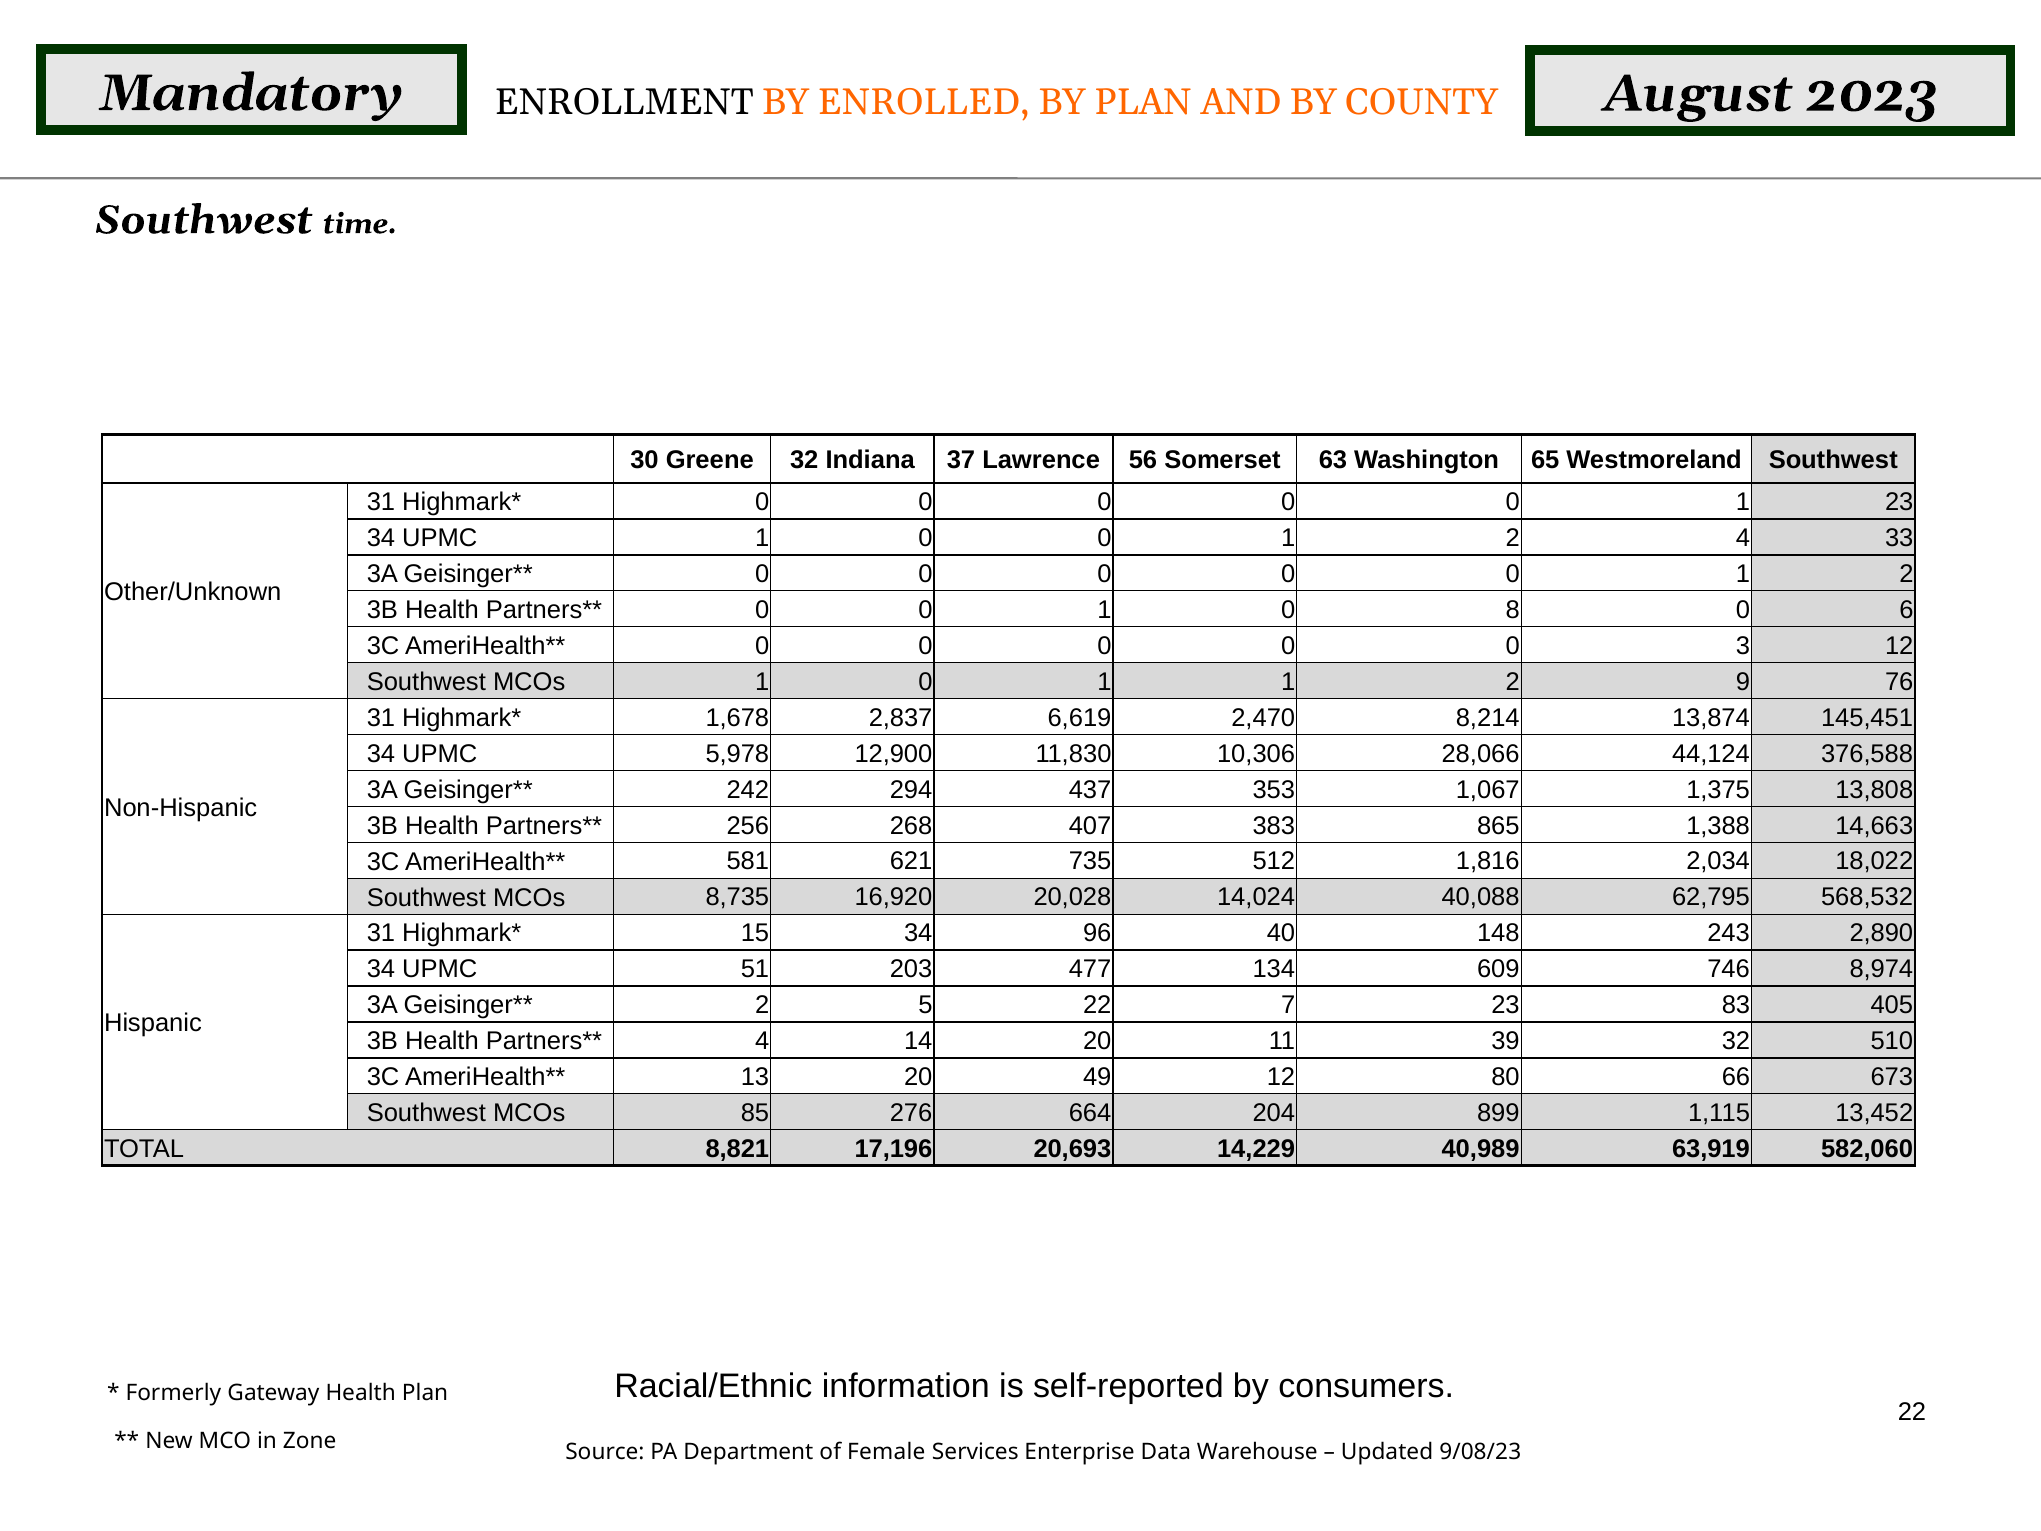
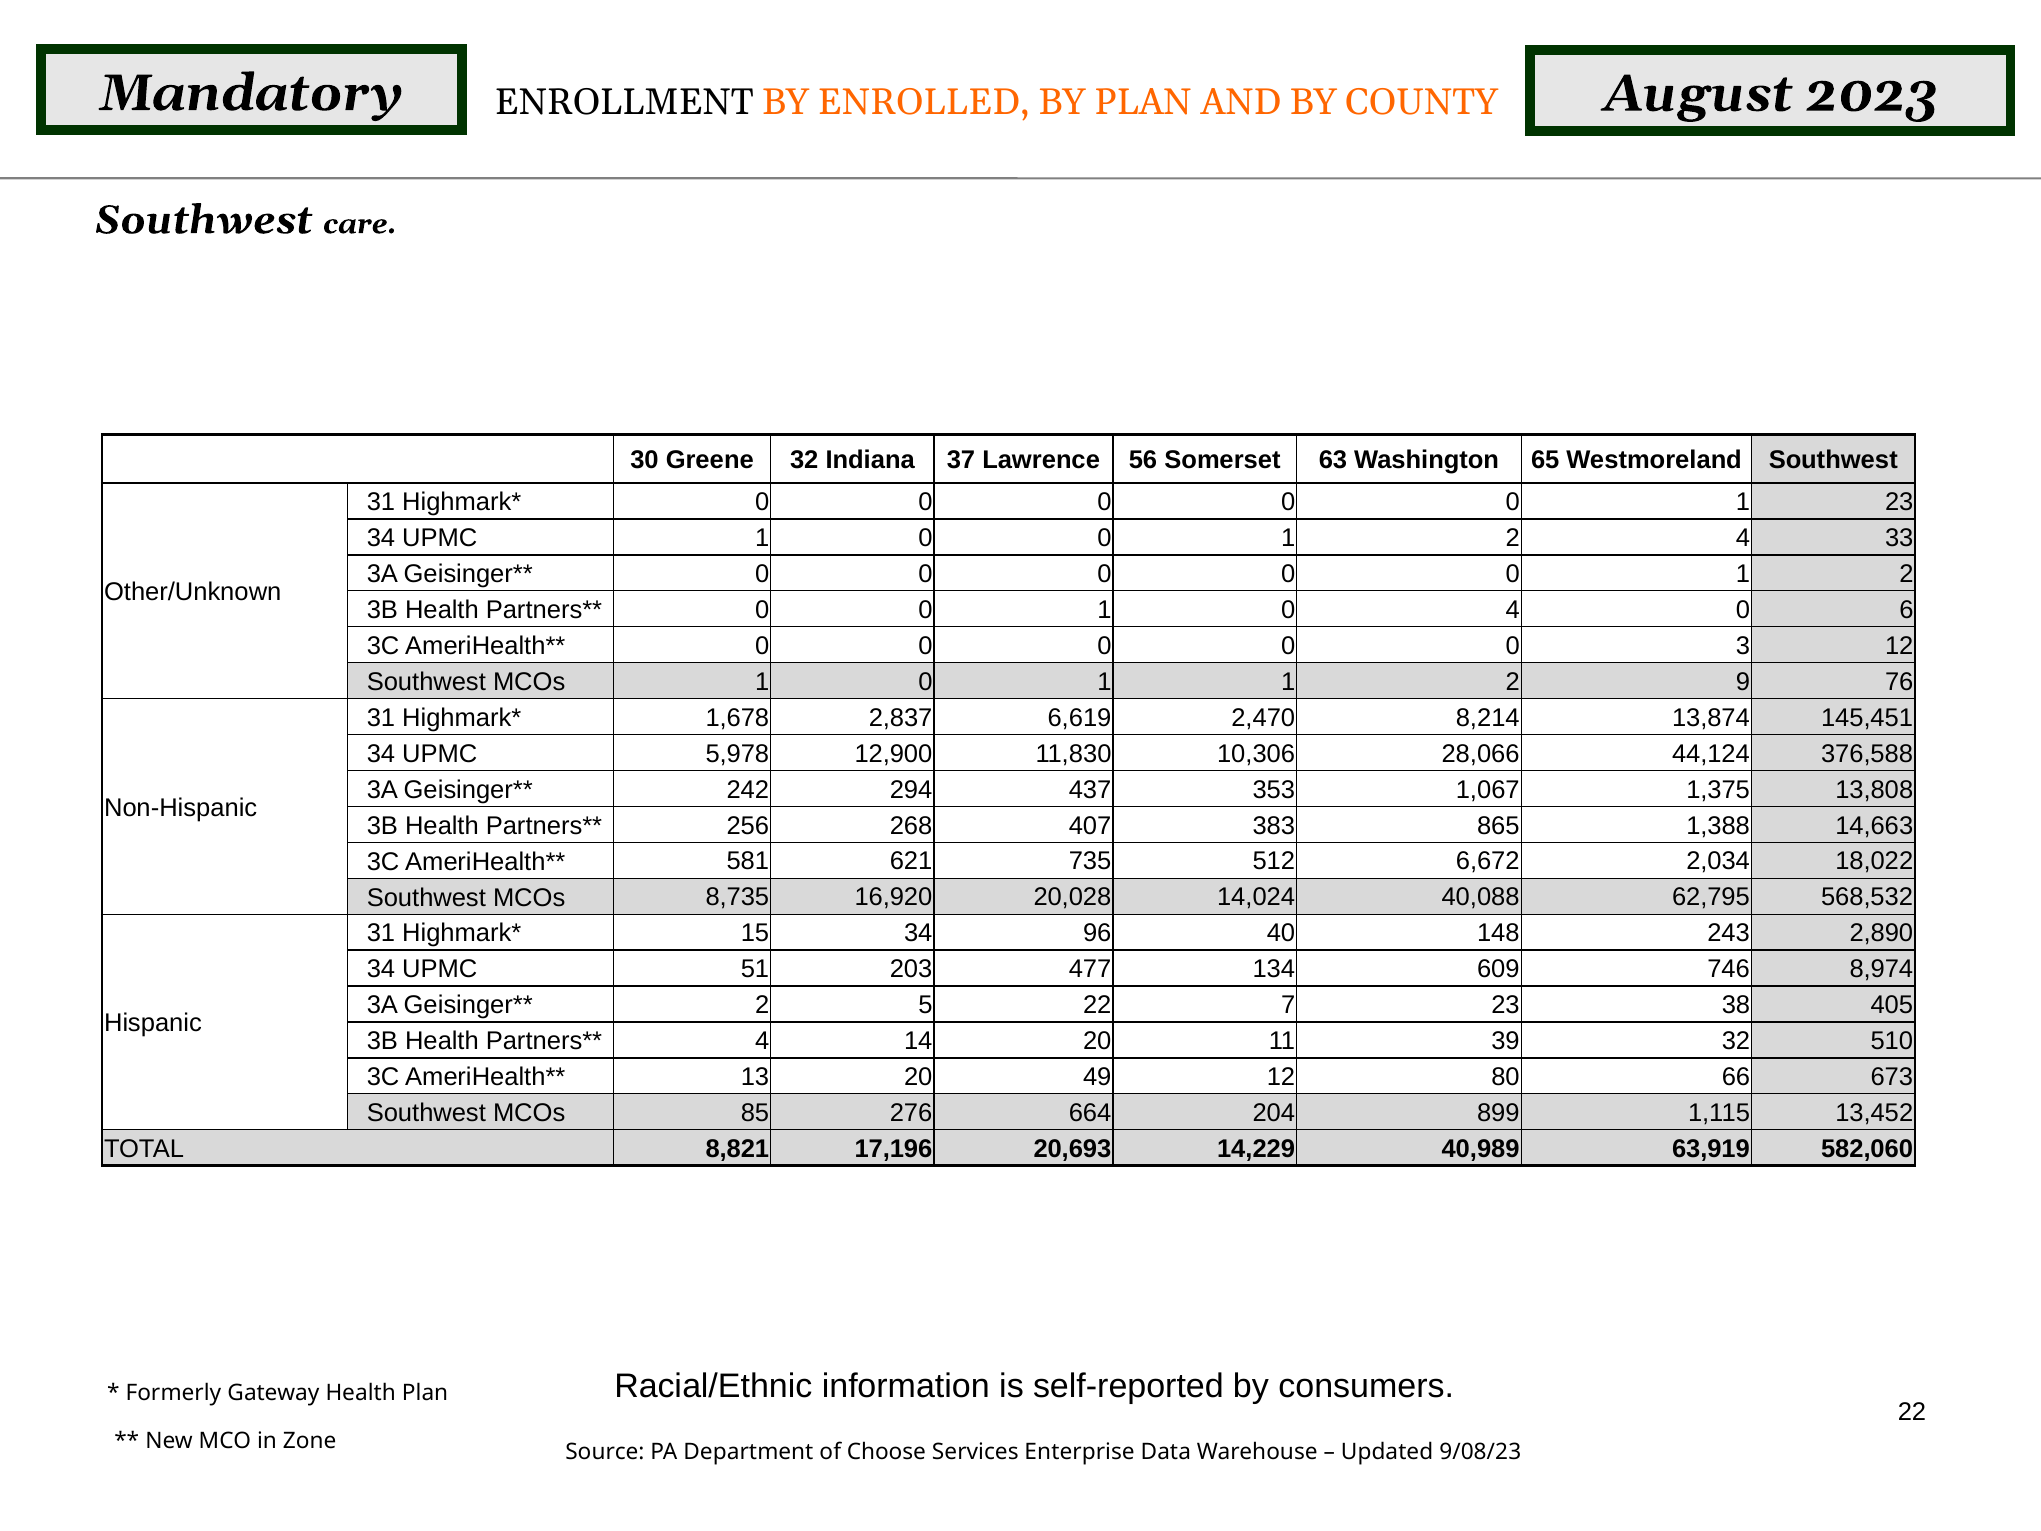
time: time -> care
0 8: 8 -> 4
1,816: 1,816 -> 6,672
83: 83 -> 38
Female: Female -> Choose
